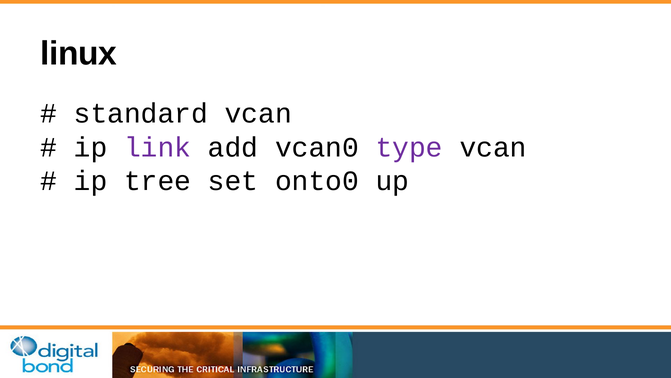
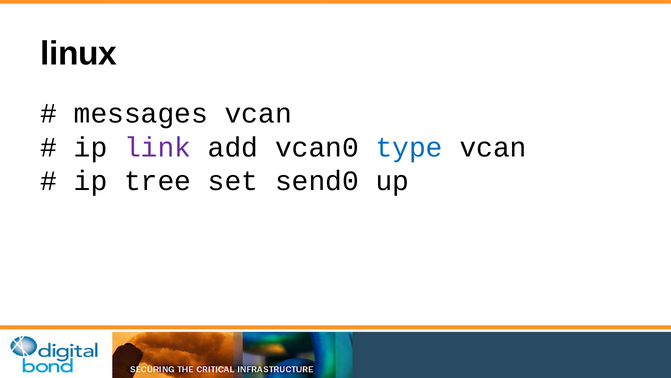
standard: standard -> messages
type colour: purple -> blue
onto0: onto0 -> send0
